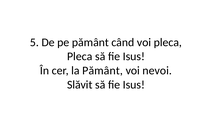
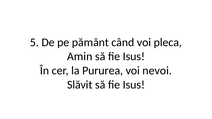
Pleca at (80, 57): Pleca -> Amin
la Pământ: Pământ -> Pururea
